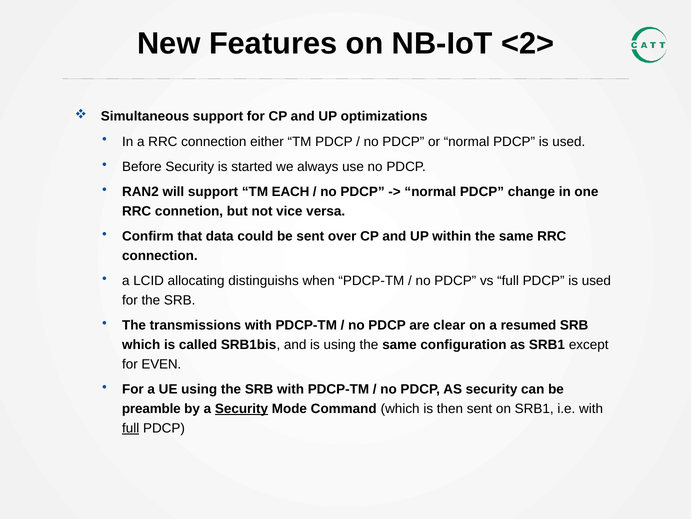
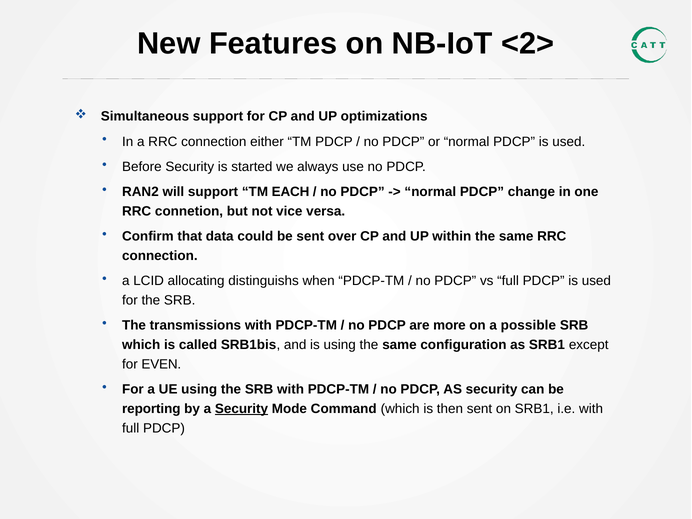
clear: clear -> more
resumed: resumed -> possible
preamble: preamble -> reporting
full at (131, 428) underline: present -> none
